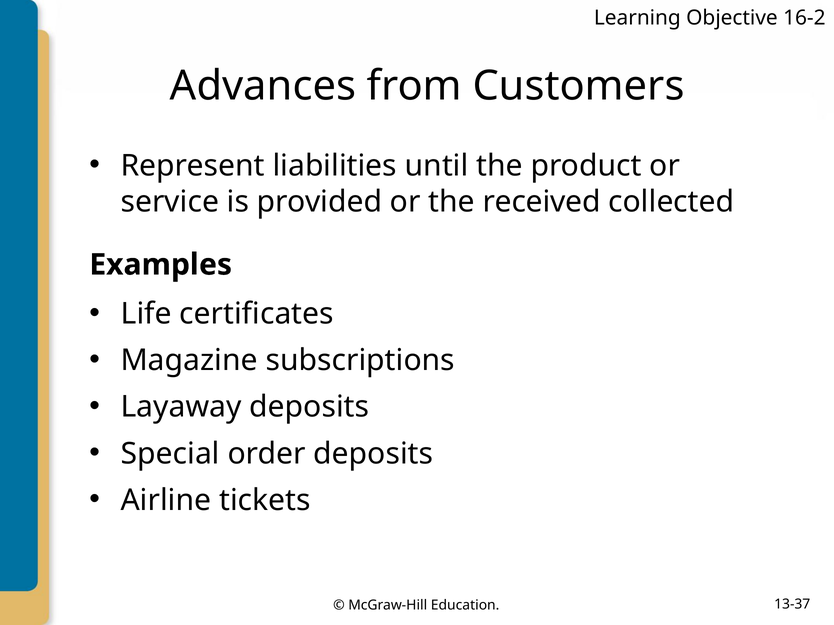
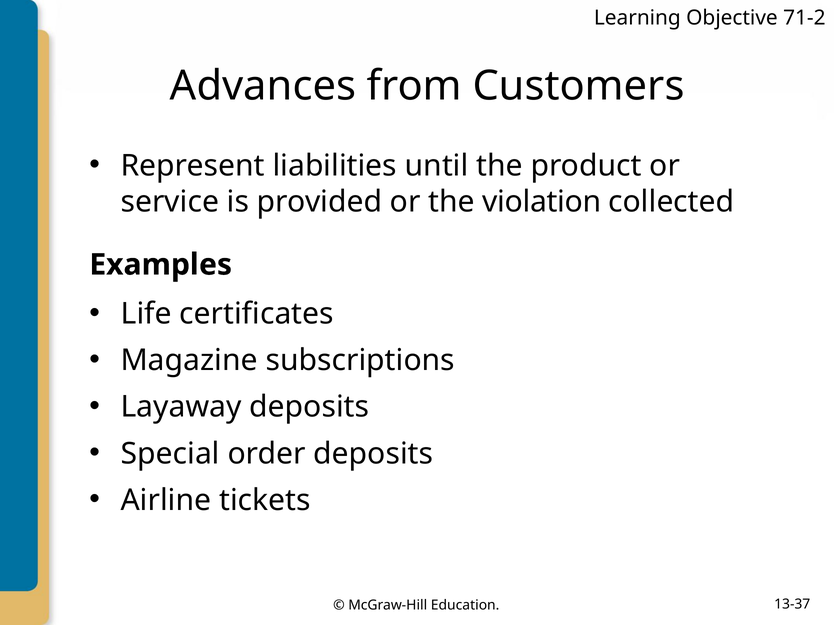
16-2: 16-2 -> 71-2
received: received -> violation
